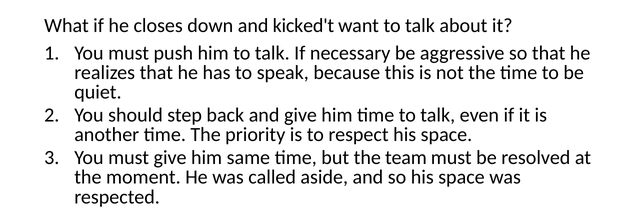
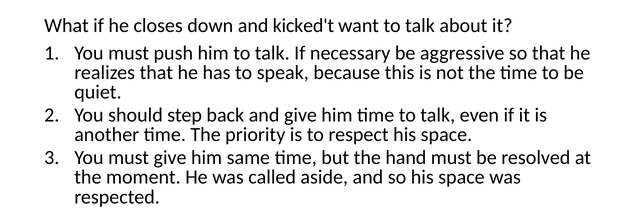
team: team -> hand
